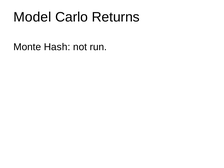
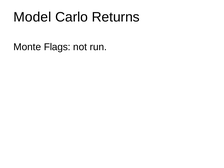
Hash: Hash -> Flags
